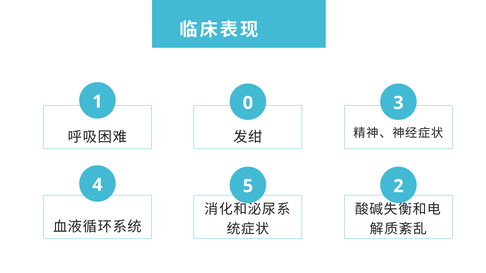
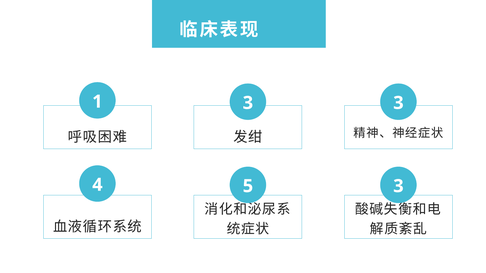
1 0: 0 -> 3
5 2: 2 -> 3
